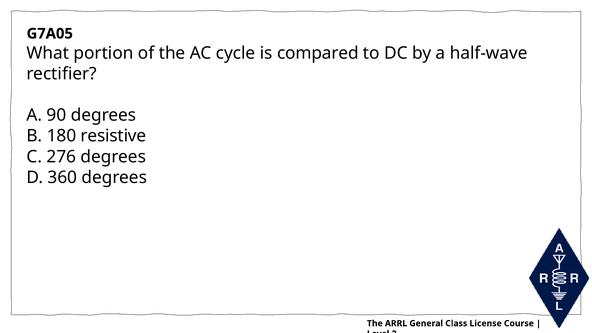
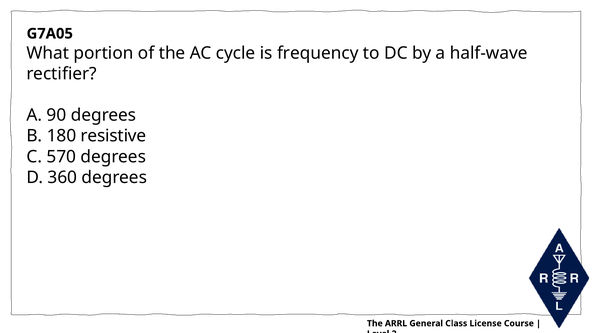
compared: compared -> frequency
276: 276 -> 570
